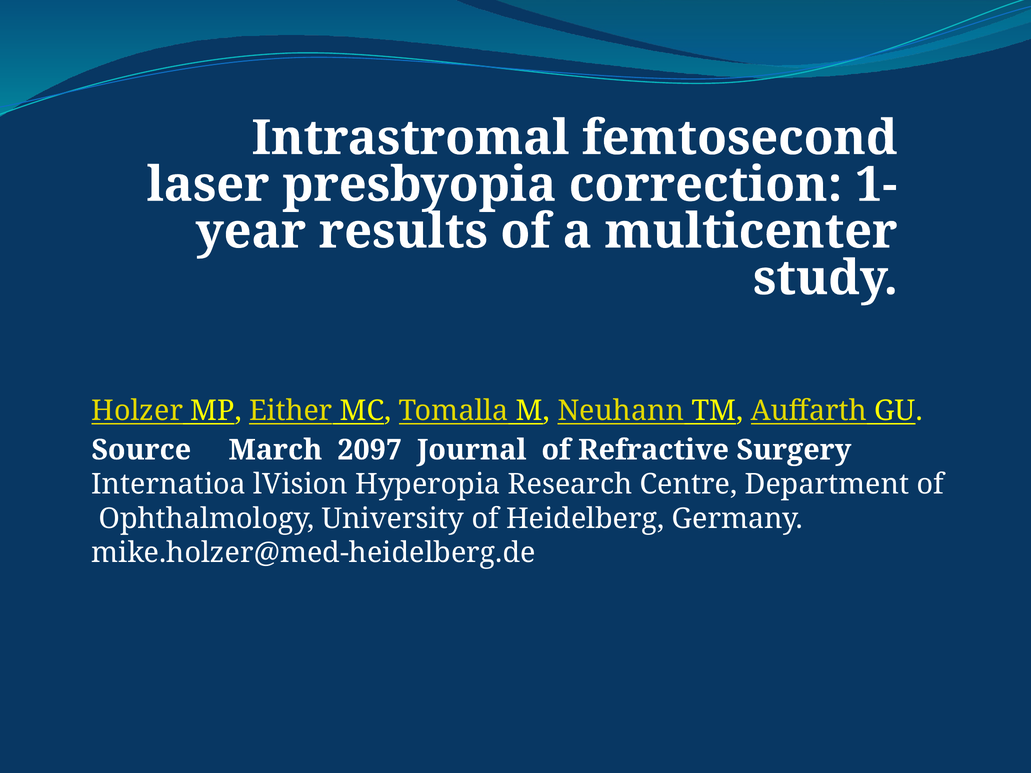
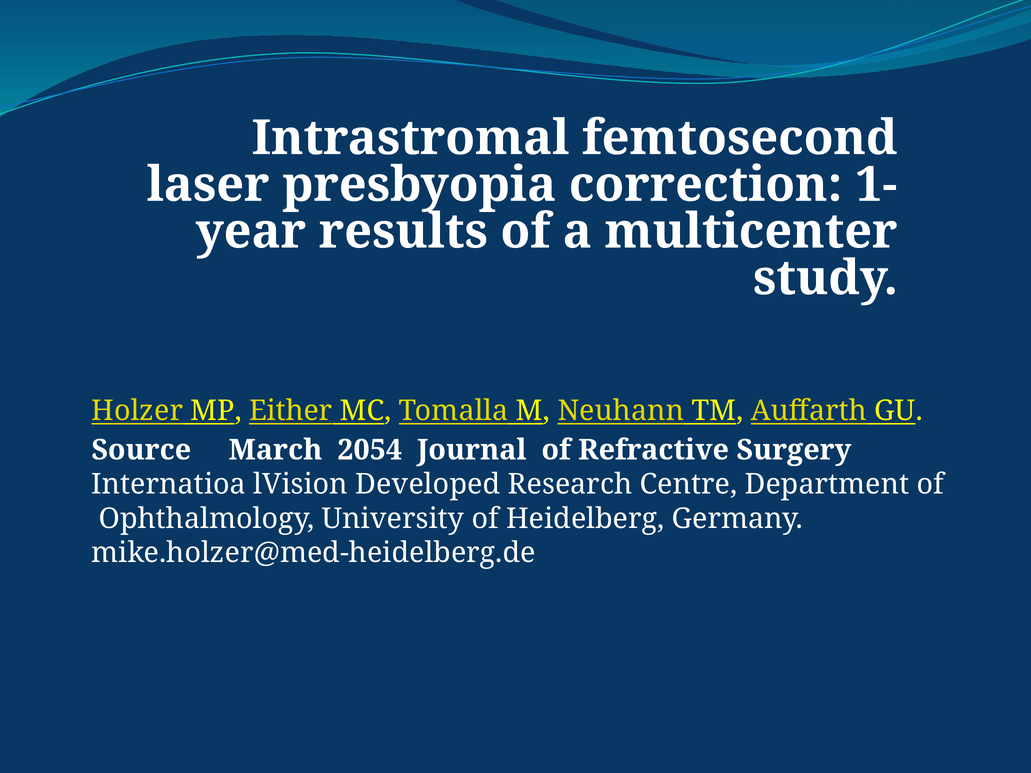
2097: 2097 -> 2054
Hyperopia: Hyperopia -> Developed
